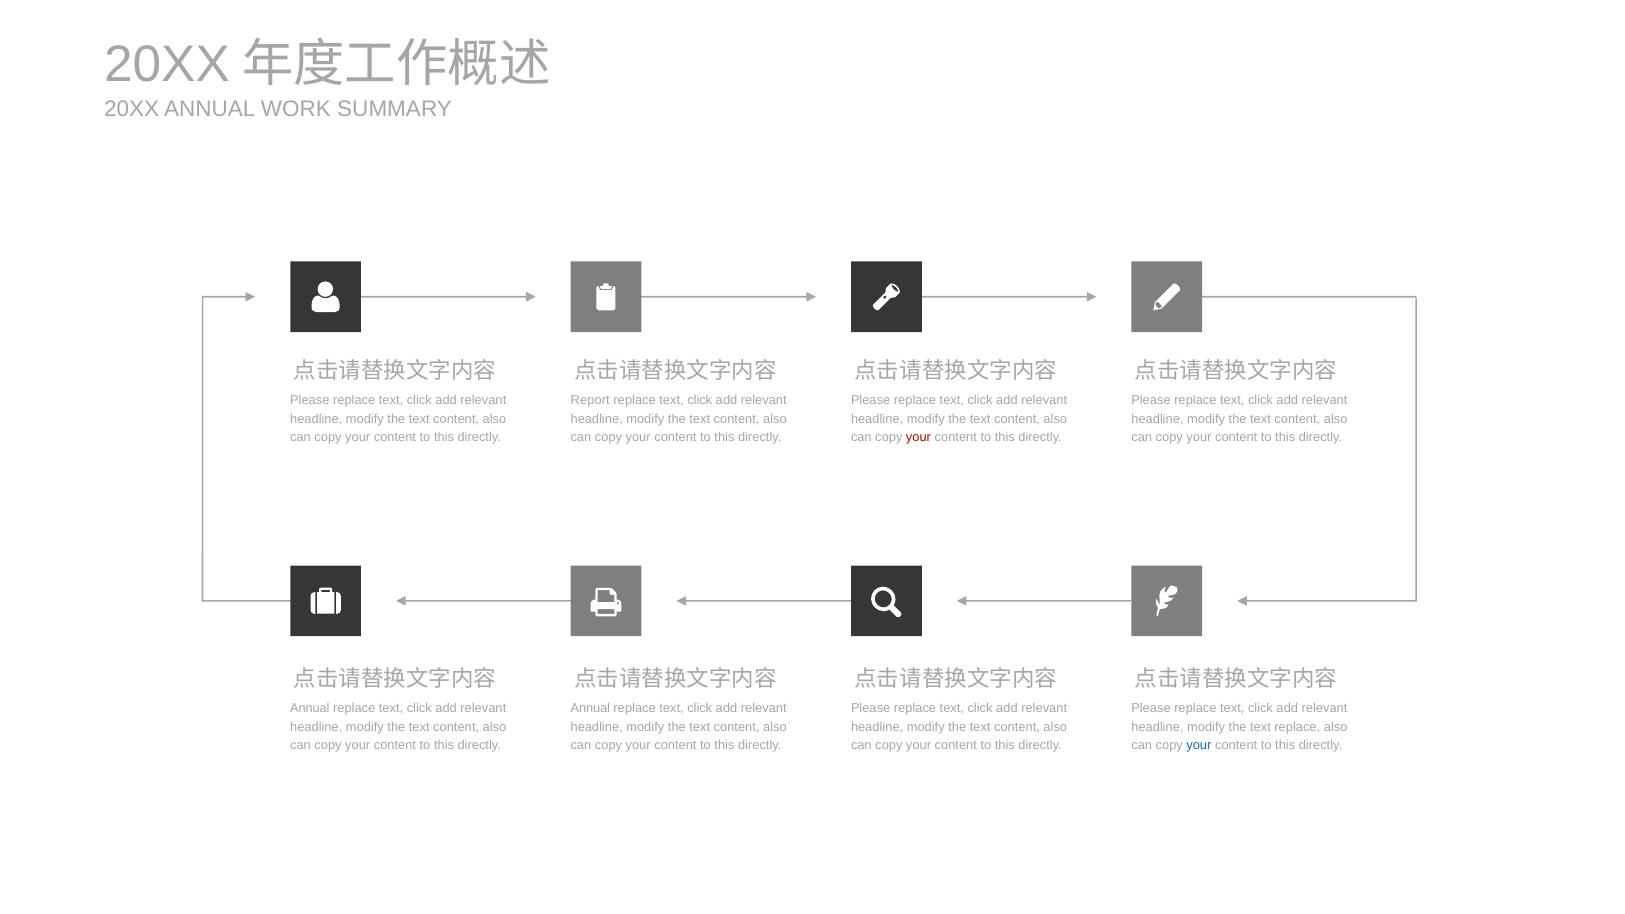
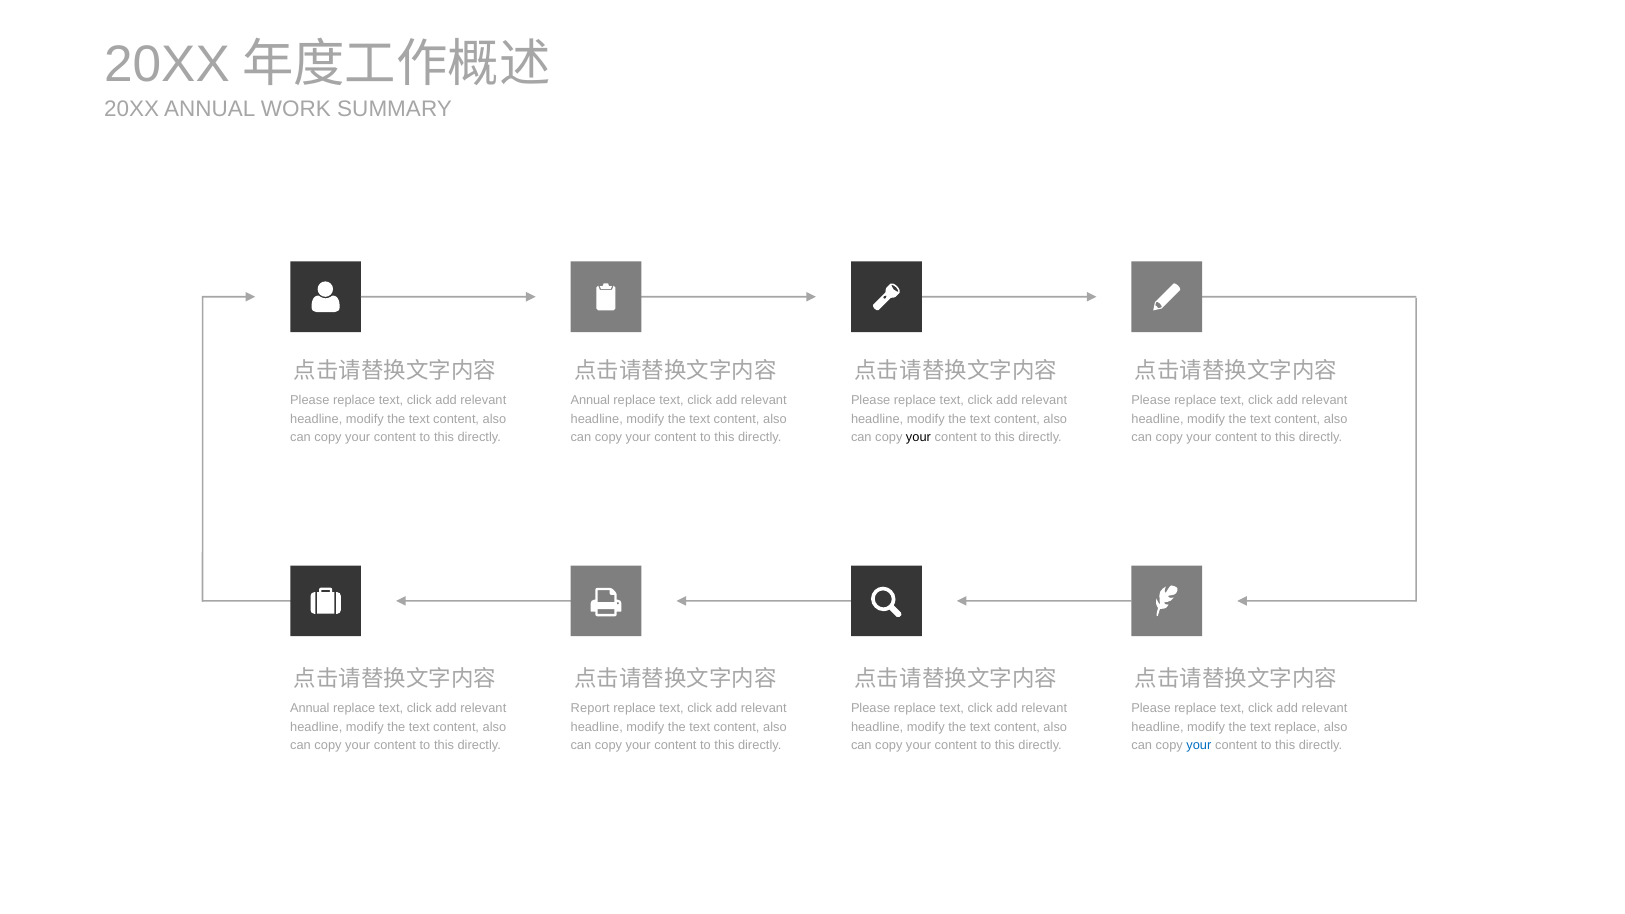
Report at (590, 400): Report -> Annual
your at (919, 437) colour: red -> black
Annual at (590, 708): Annual -> Report
